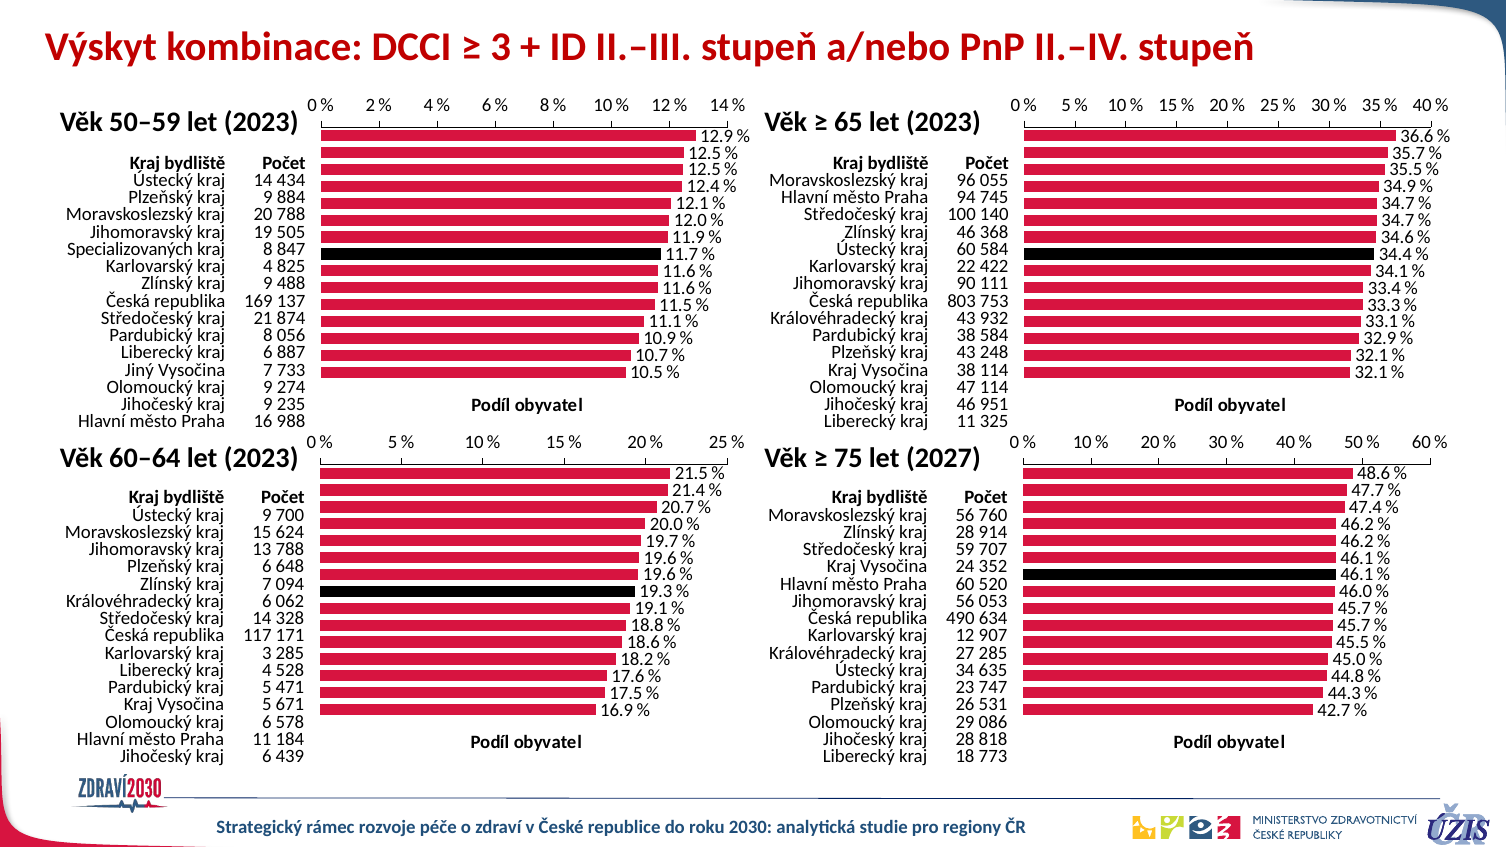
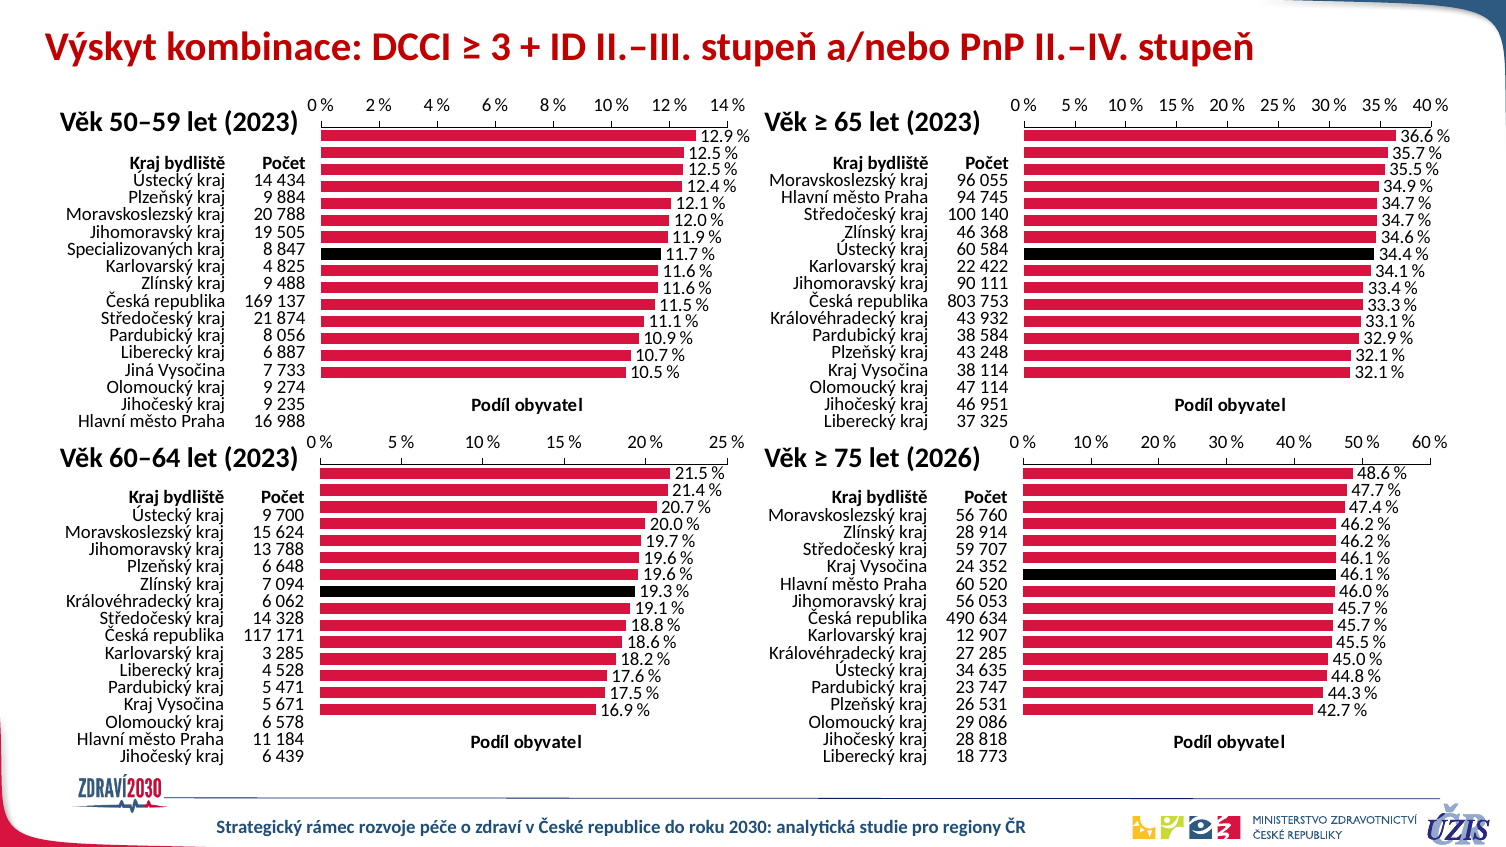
Jiný: Jiný -> Jiná
kraj 11: 11 -> 37
2027: 2027 -> 2026
